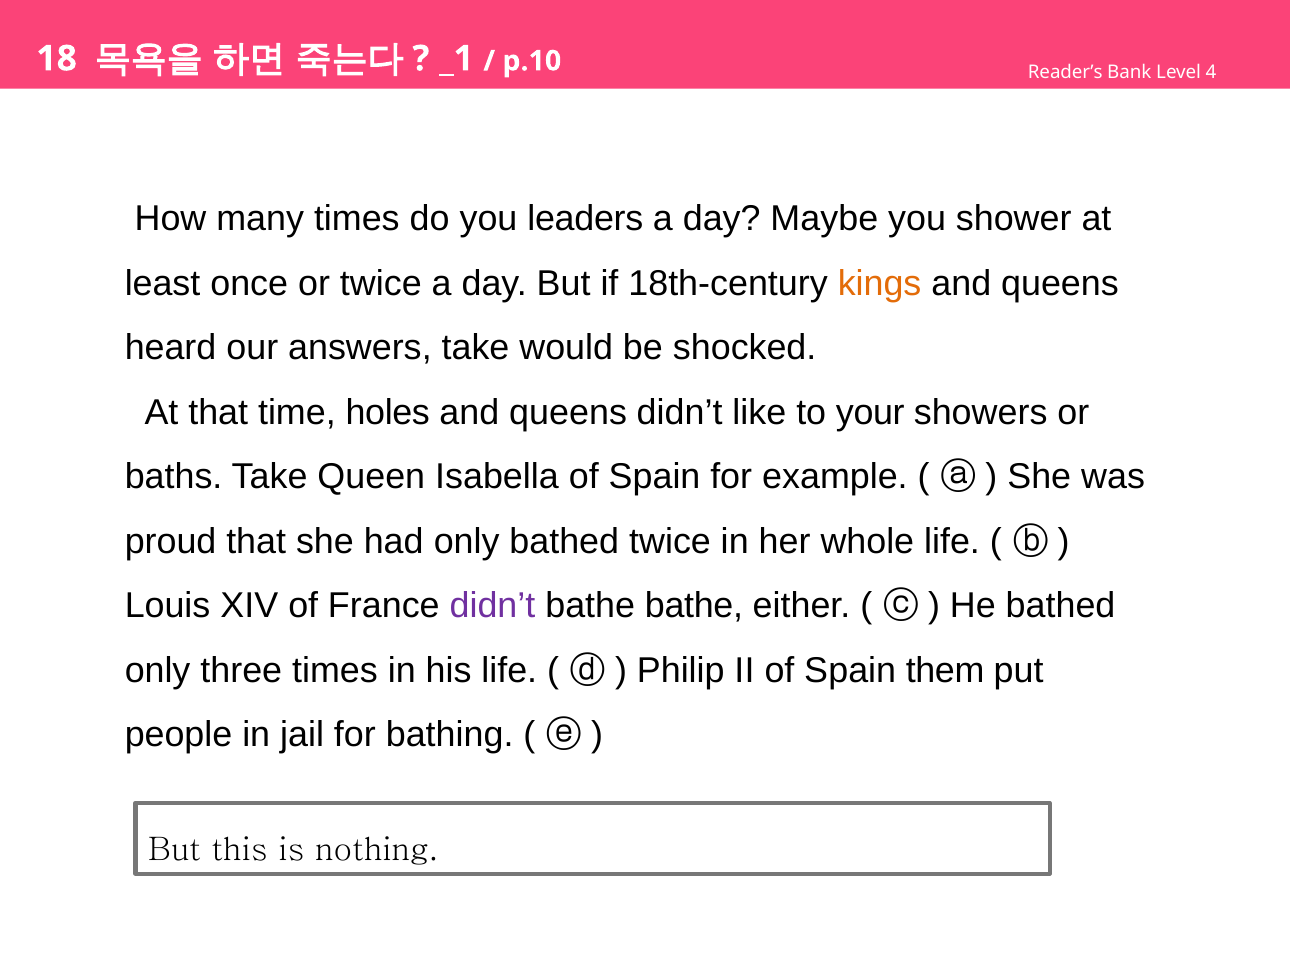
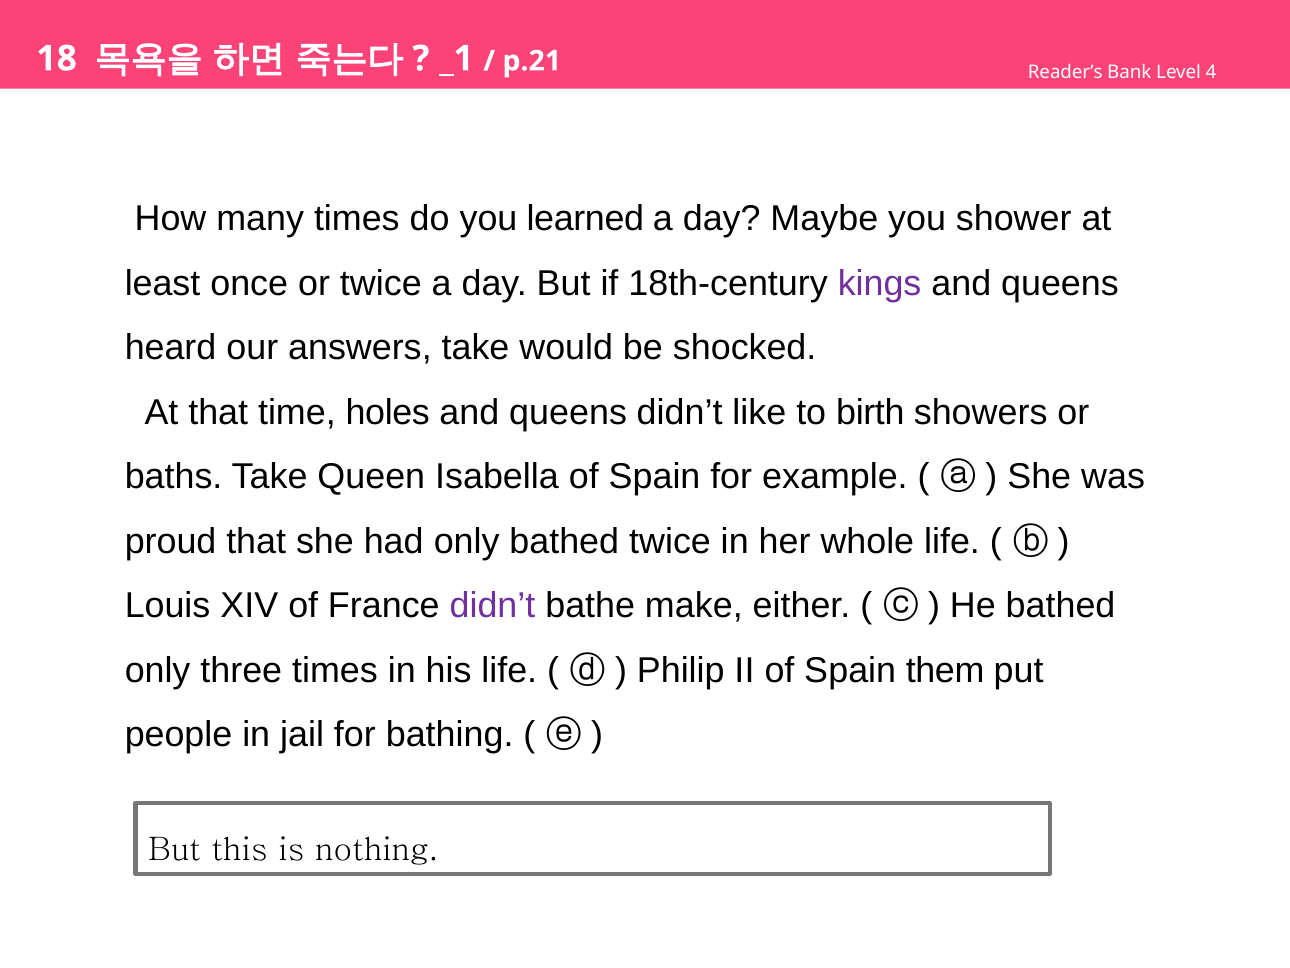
p.10: p.10 -> p.21
leaders: leaders -> learned
kings colour: orange -> purple
your: your -> birth
bathe bathe: bathe -> make
